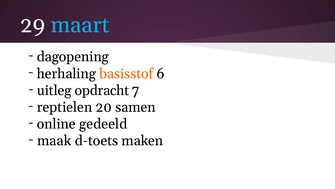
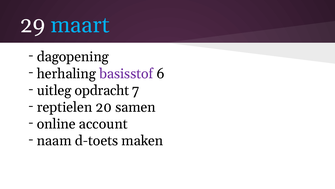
basisstof colour: orange -> purple
gedeeld: gedeeld -> account
maak: maak -> naam
